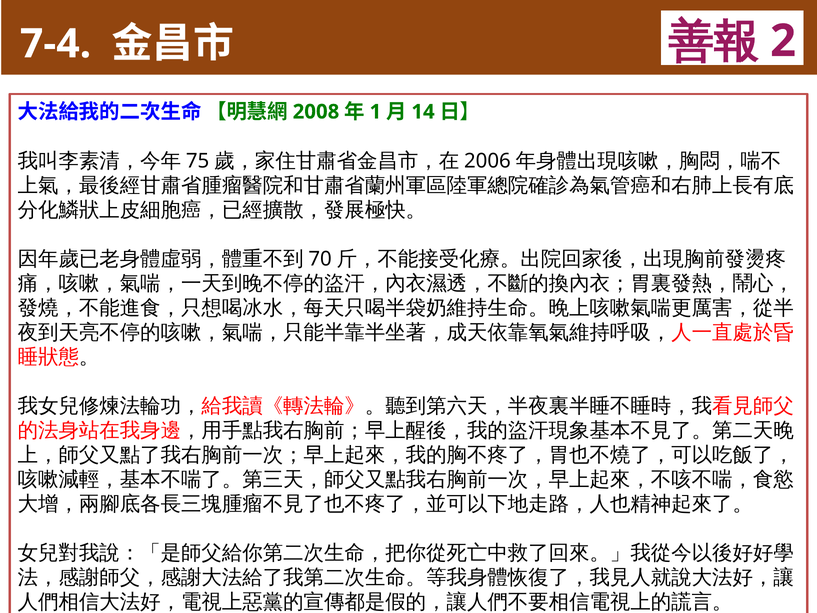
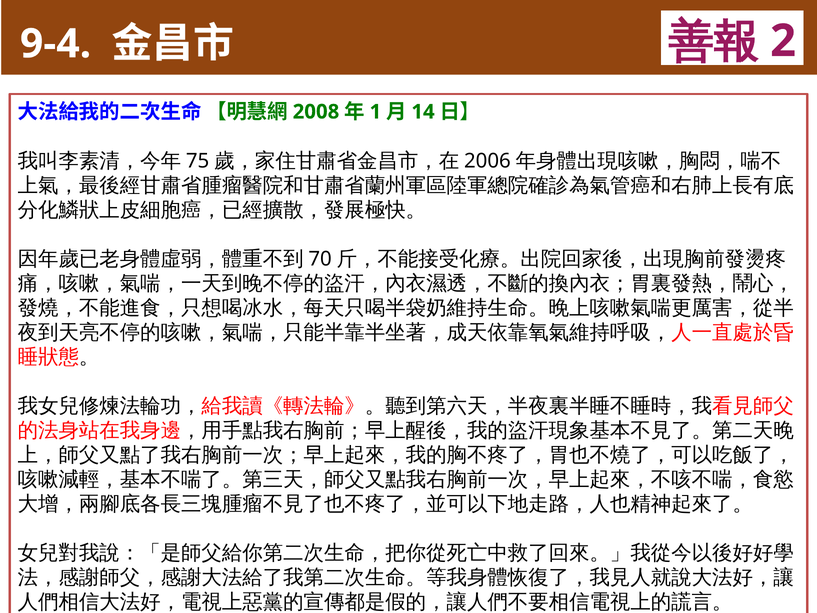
7-4: 7-4 -> 9-4
